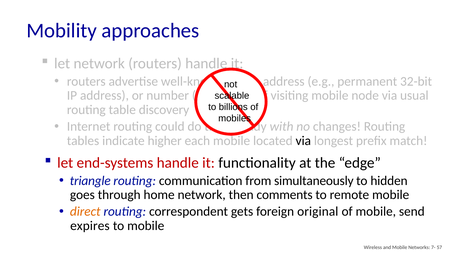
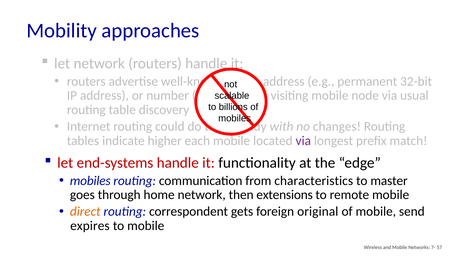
via at (303, 141) colour: black -> purple
triangle at (90, 180): triangle -> mobiles
simultaneously: simultaneously -> characteristics
hidden: hidden -> master
comments: comments -> extensions
